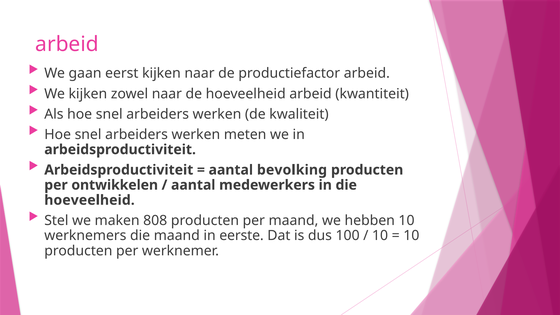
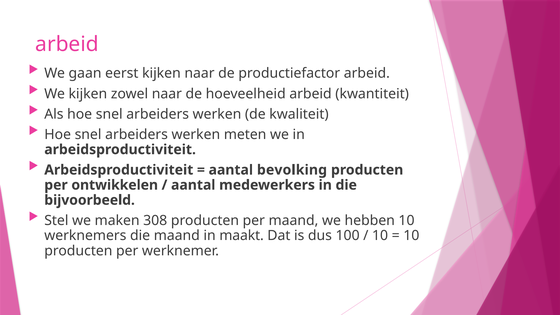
hoeveelheid at (89, 200): hoeveelheid -> bijvoorbeeld
808: 808 -> 308
eerste: eerste -> maakt
